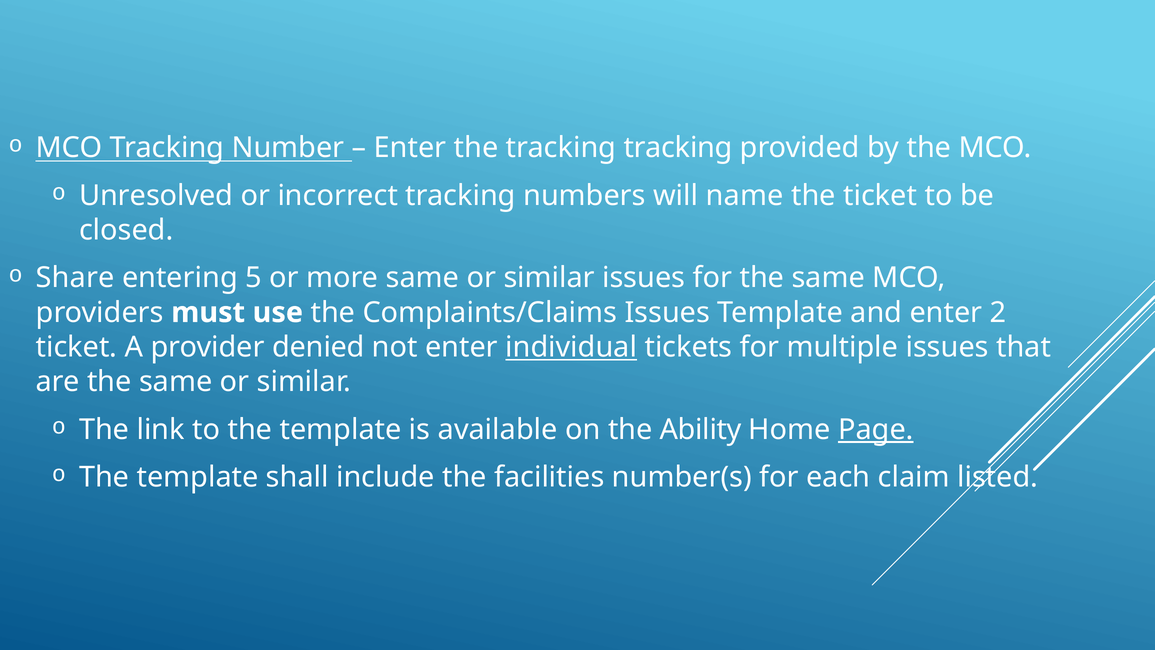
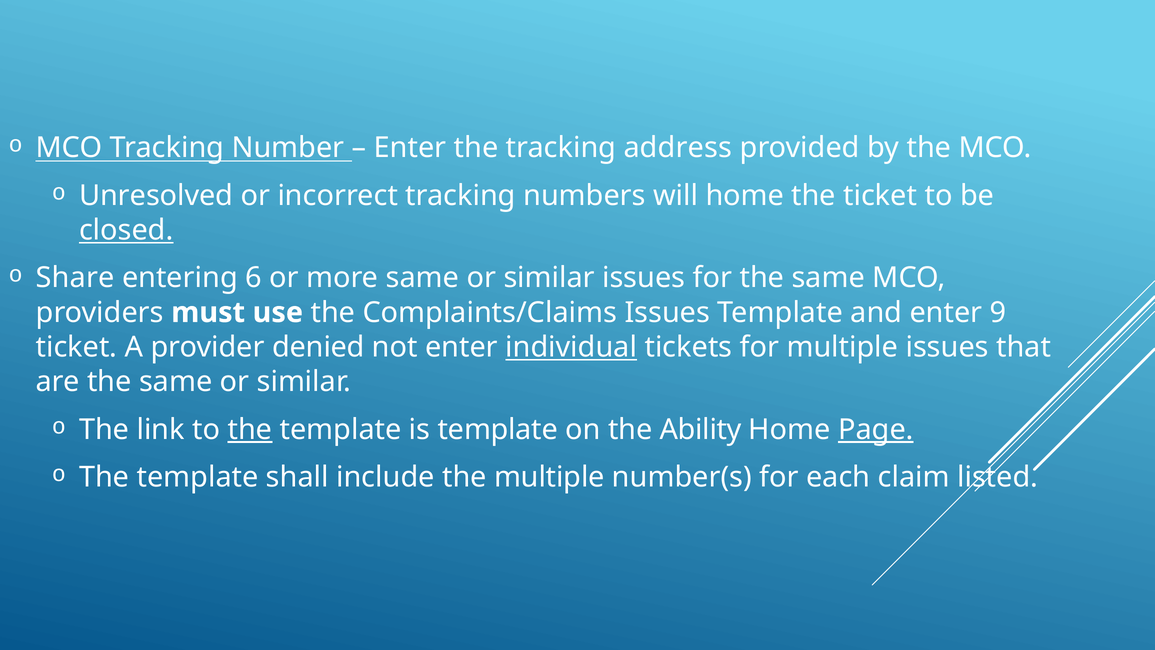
tracking tracking: tracking -> address
will name: name -> home
closed underline: none -> present
5: 5 -> 6
2: 2 -> 9
the at (250, 429) underline: none -> present
is available: available -> template
the facilities: facilities -> multiple
